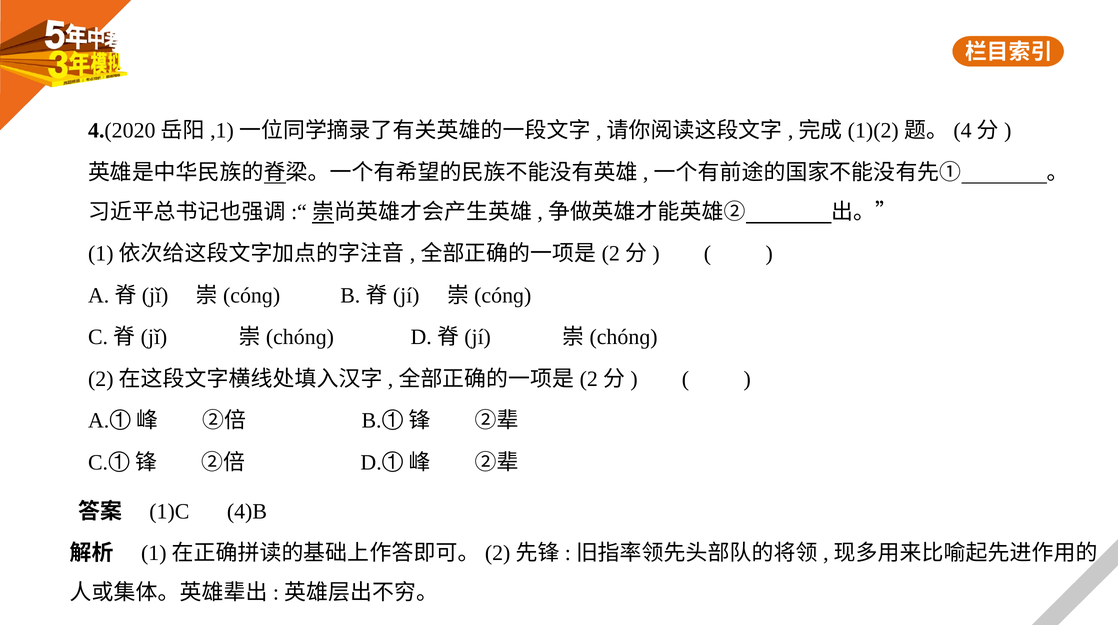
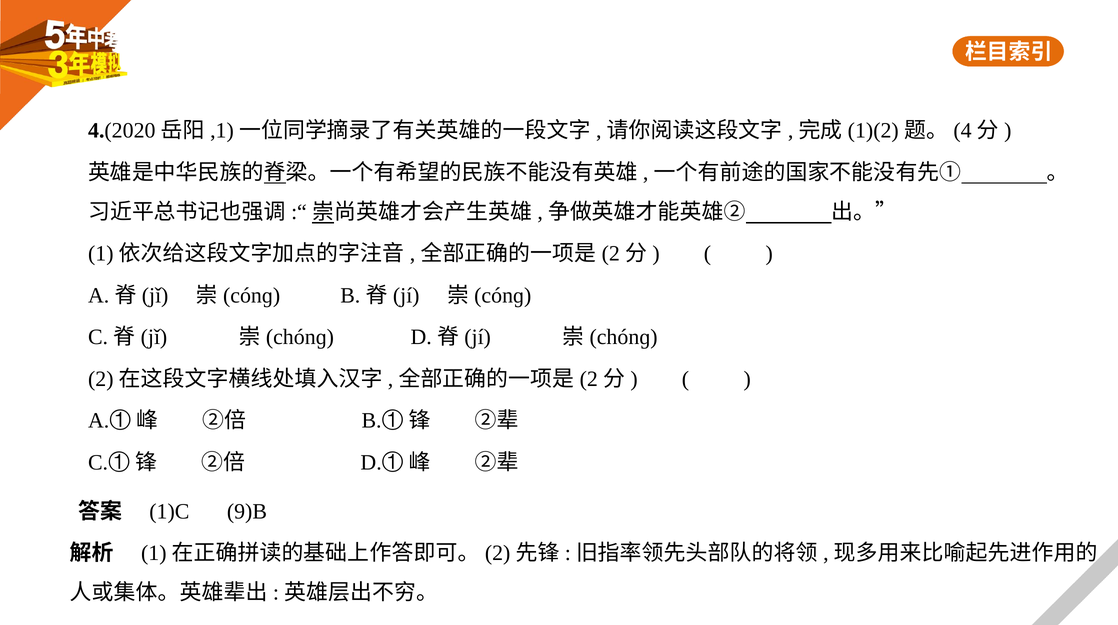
4)B: 4)B -> 9)B
